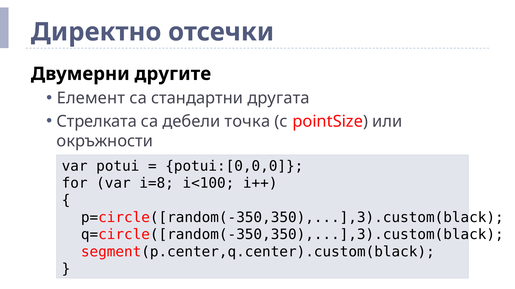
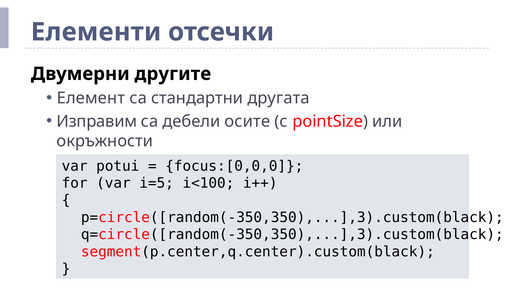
Директно: Директно -> Елементи
Стрелката: Стрелката -> Изправим
точка: точка -> осите
potui:[0,0,0: potui:[0,0,0 -> focus:[0,0,0
i=8: i=8 -> i=5
